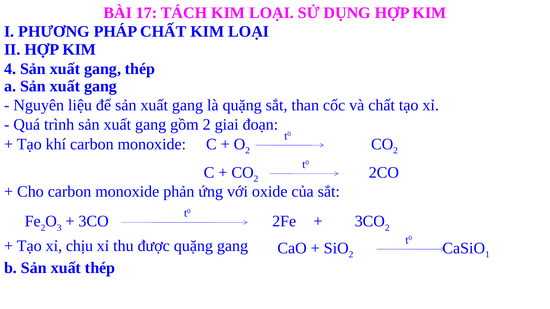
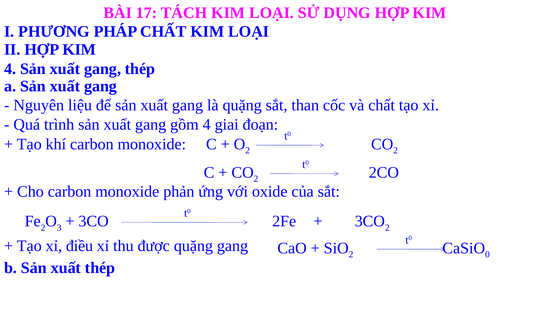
gồm 2: 2 -> 4
chịu: chịu -> điều
1: 1 -> 0
